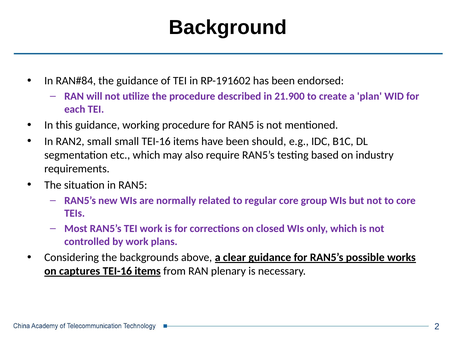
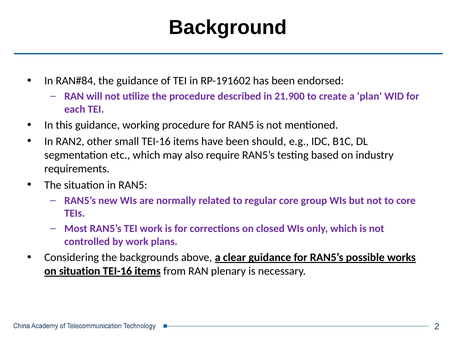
RAN2 small: small -> other
on captures: captures -> situation
